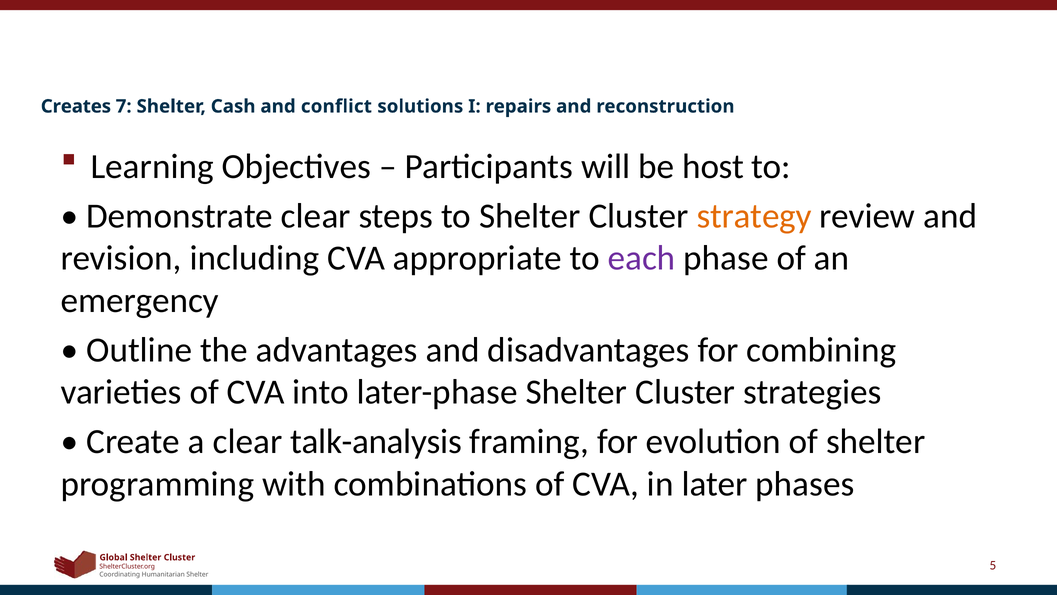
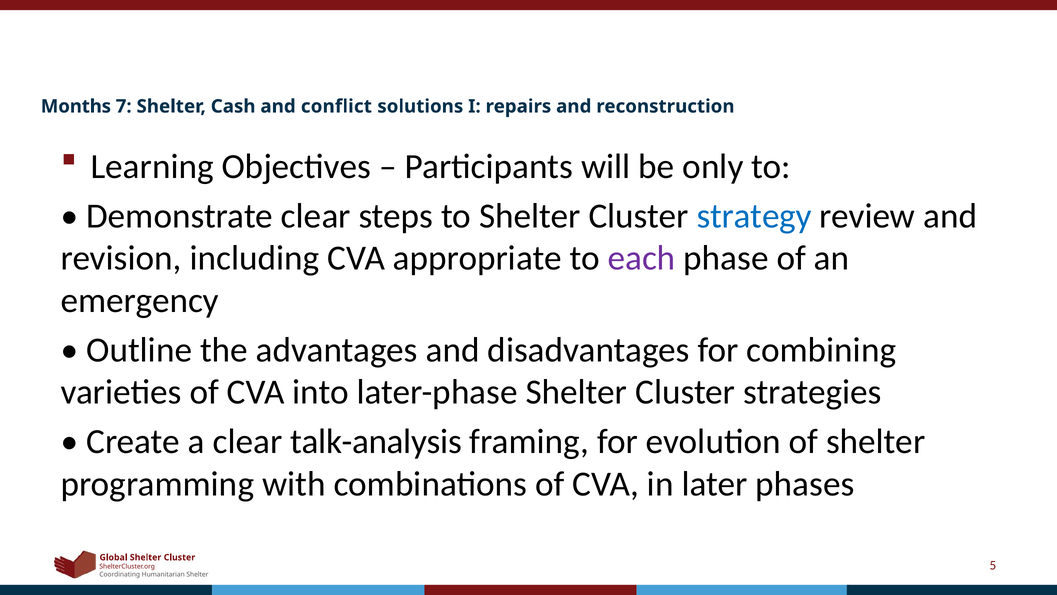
Creates: Creates -> Months
host: host -> only
strategy colour: orange -> blue
